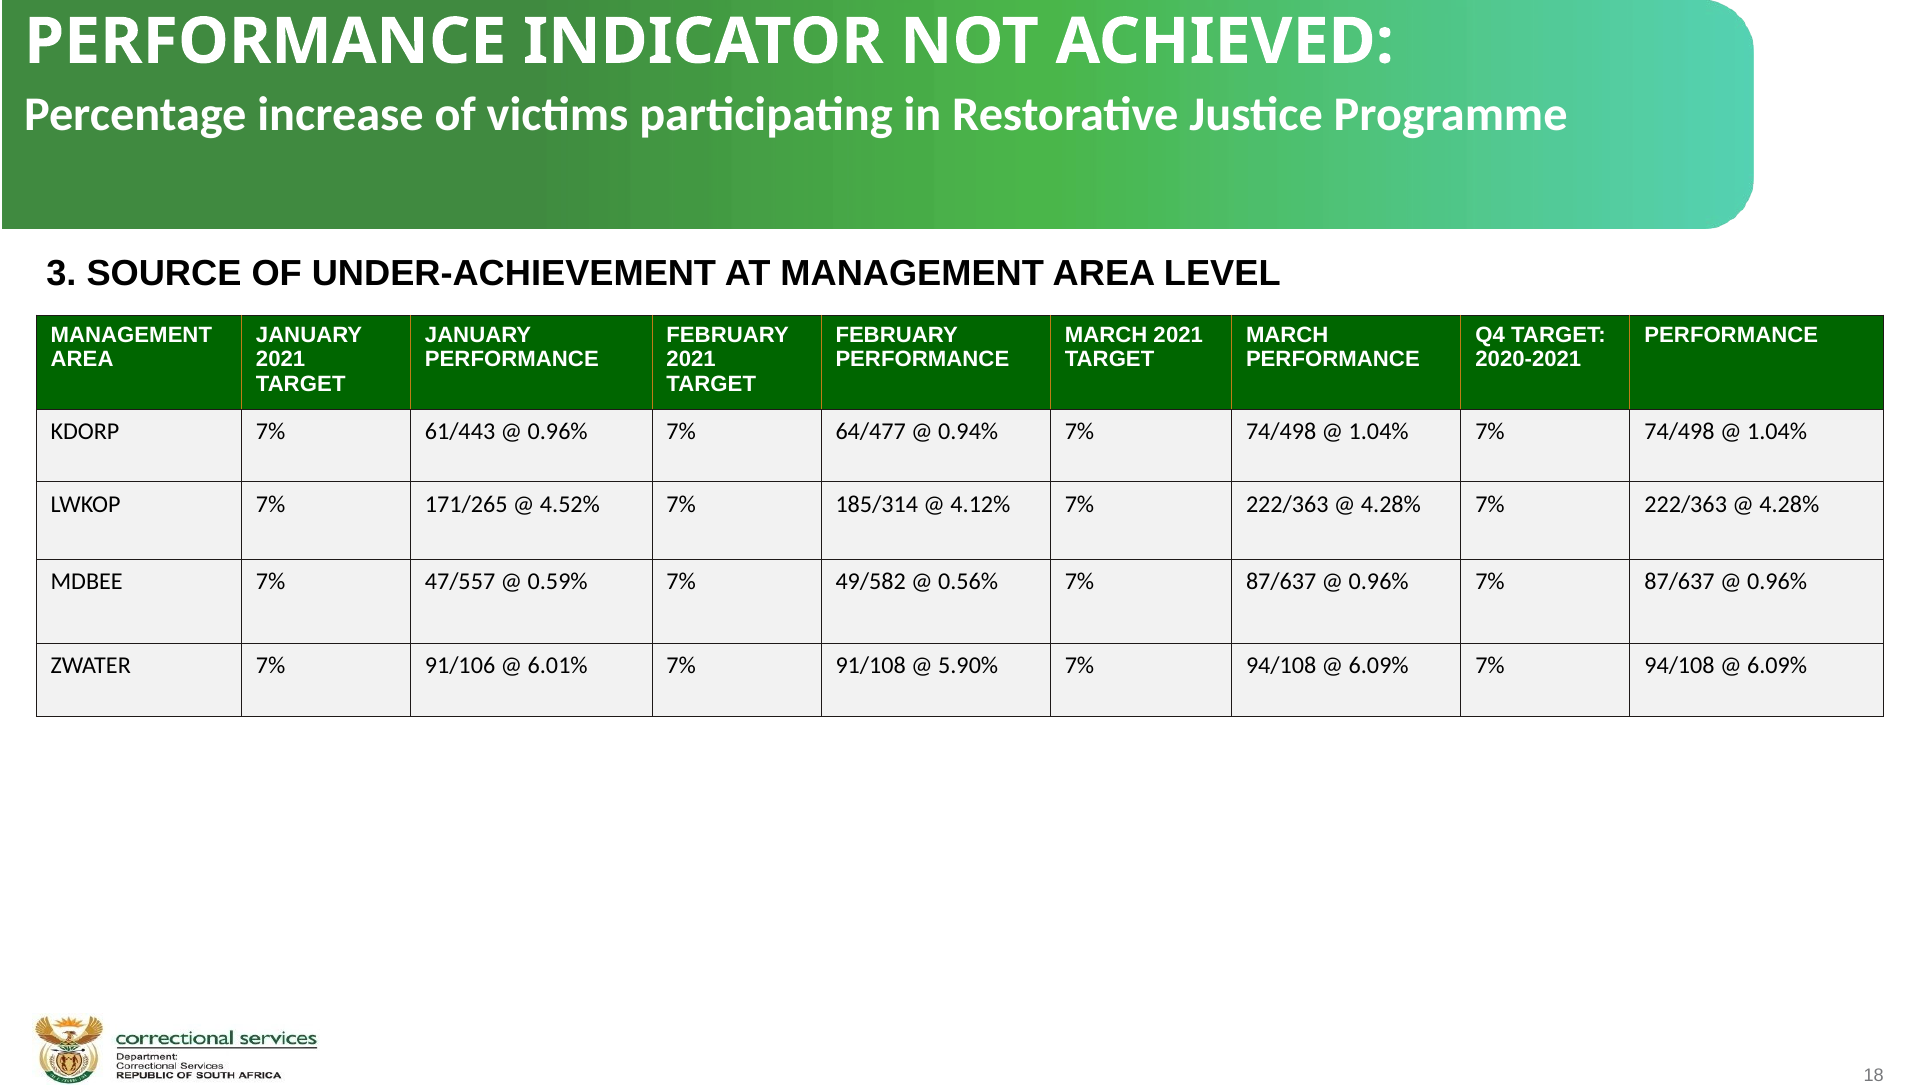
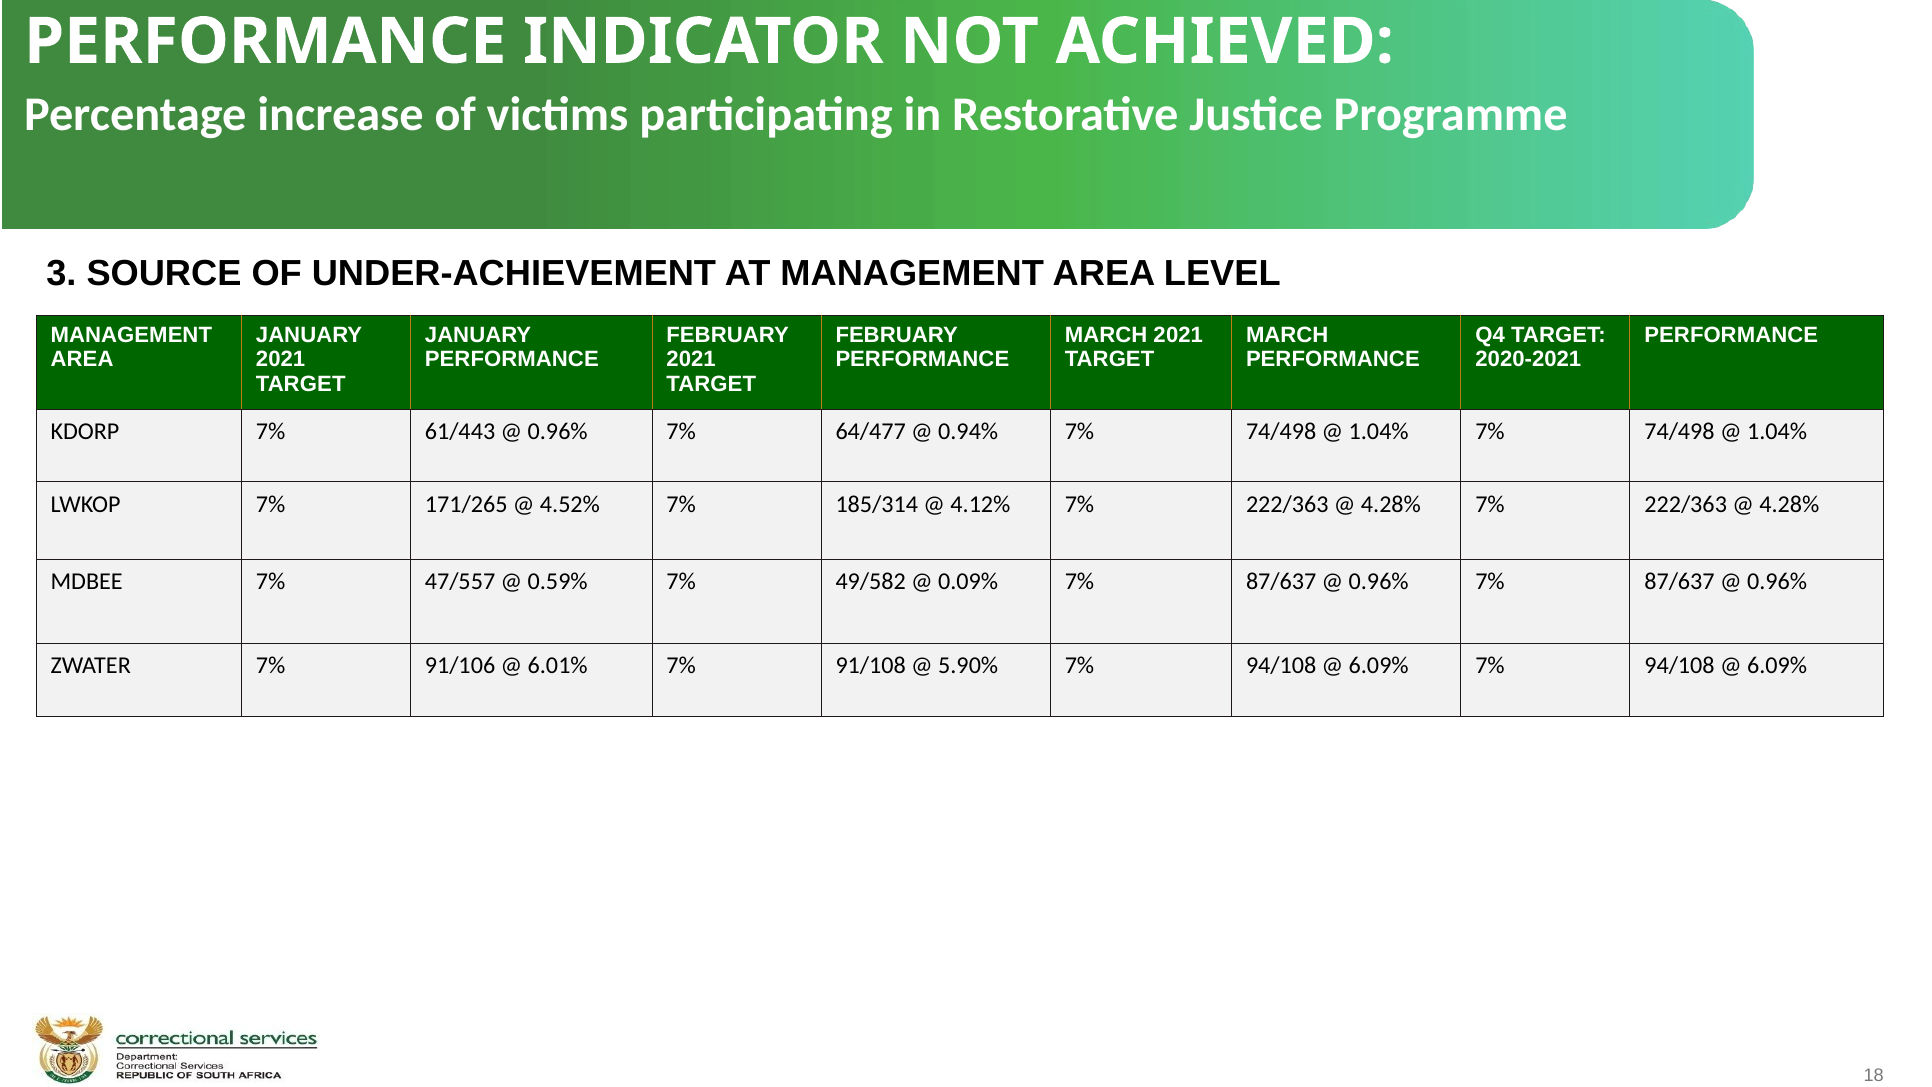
0.56%: 0.56% -> 0.09%
